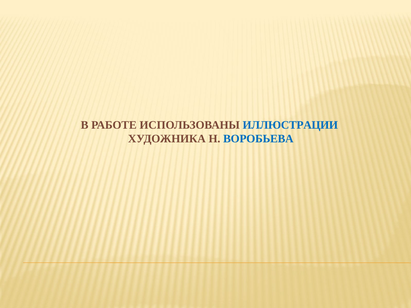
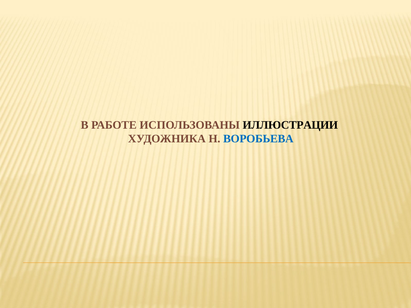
ИЛЛЮСТРАЦИИ colour: blue -> black
